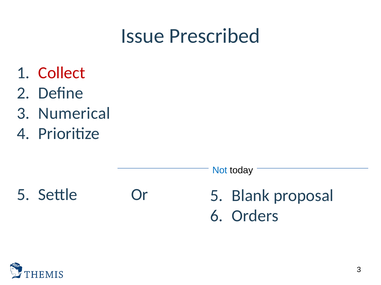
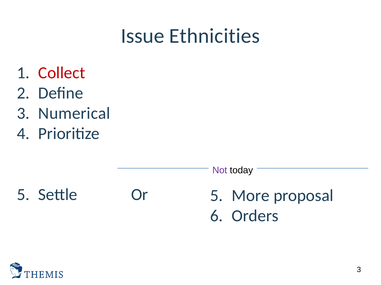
Prescribed: Prescribed -> Ethnicities
Not colour: blue -> purple
Blank: Blank -> More
